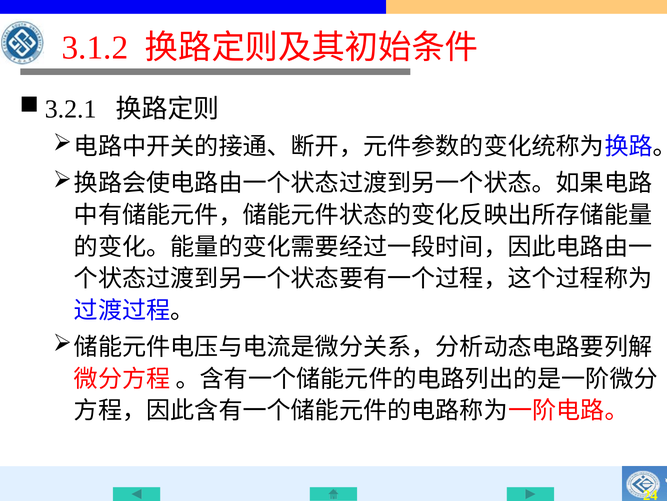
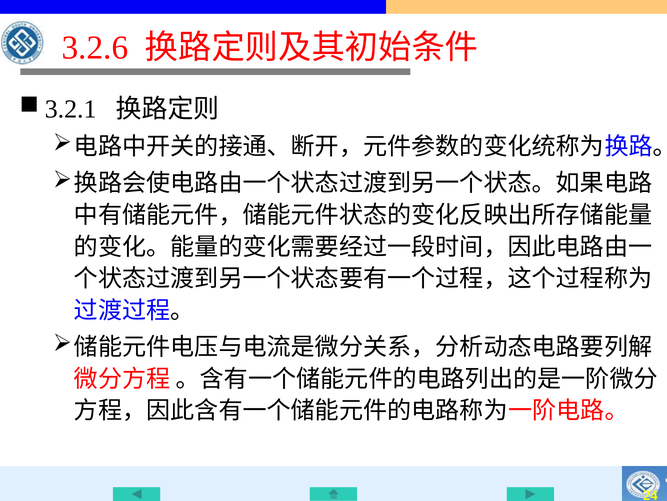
3.1.2: 3.1.2 -> 3.2.6
